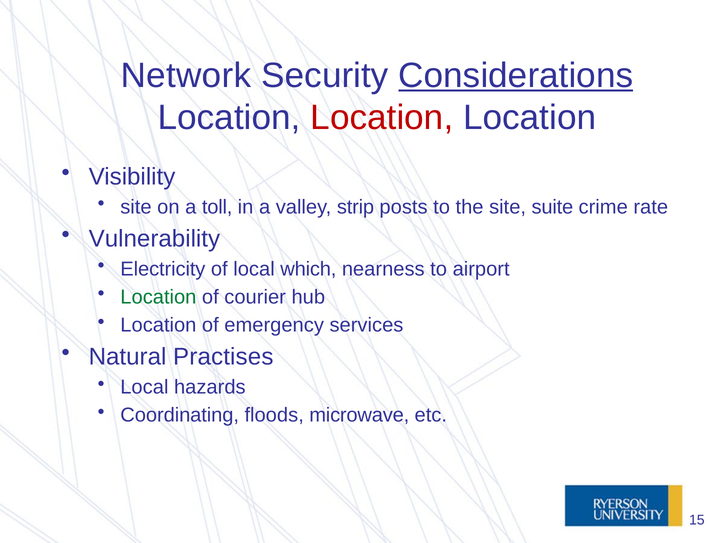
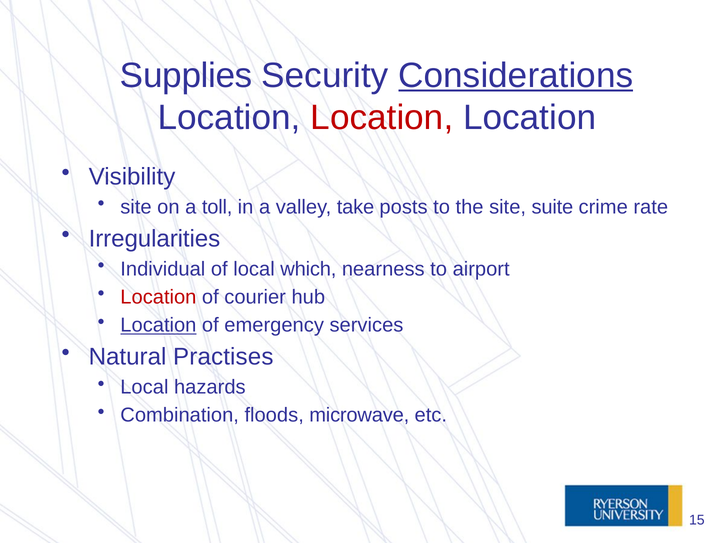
Network: Network -> Supplies
strip: strip -> take
Vulnerability: Vulnerability -> Irregularities
Electricity: Electricity -> Individual
Location at (158, 297) colour: green -> red
Location at (158, 325) underline: none -> present
Coordinating: Coordinating -> Combination
